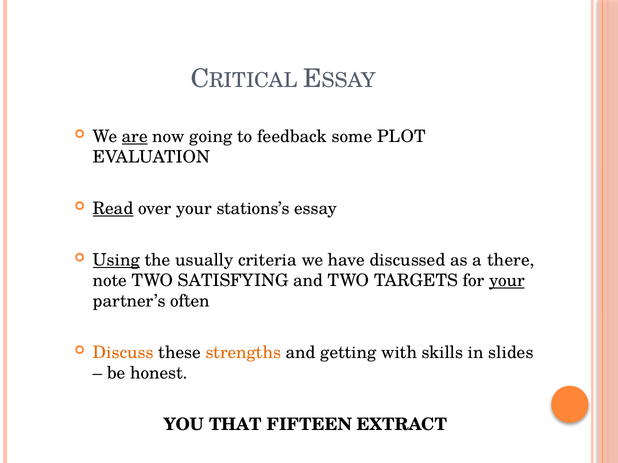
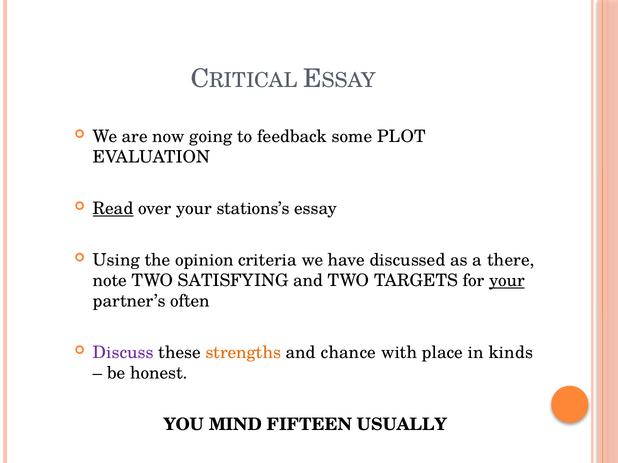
are underline: present -> none
Using underline: present -> none
usually: usually -> opinion
Discuss colour: orange -> purple
getting: getting -> chance
skills: skills -> place
slides: slides -> kinds
THAT: THAT -> MIND
EXTRACT: EXTRACT -> USUALLY
